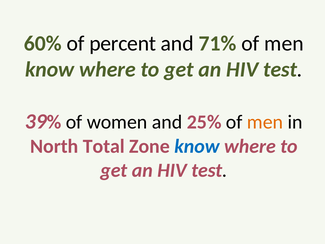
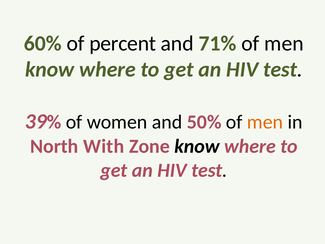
25%: 25% -> 50%
Total: Total -> With
know at (197, 146) colour: blue -> black
